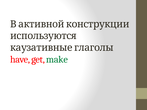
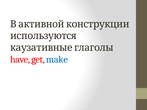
make colour: green -> blue
